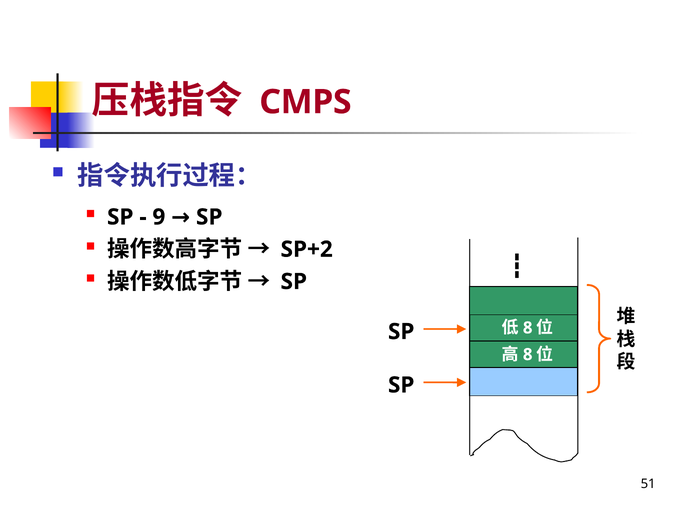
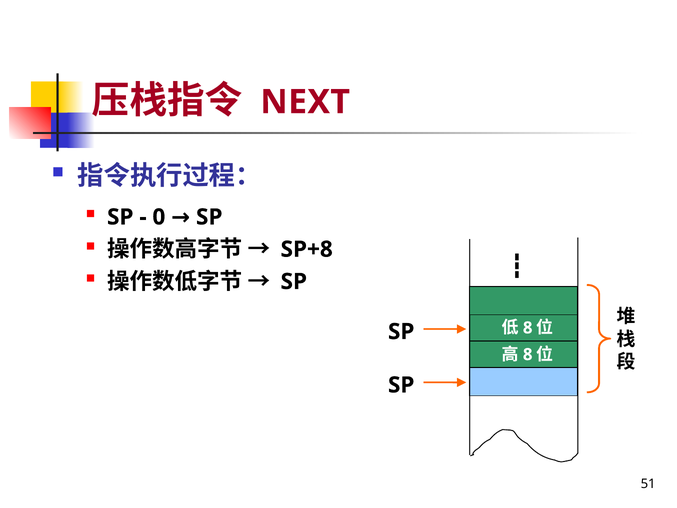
CMPS: CMPS -> NEXT
9: 9 -> 0
SP+2: SP+2 -> SP+8
